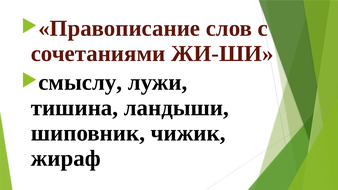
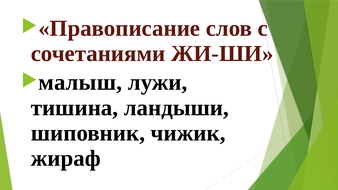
смыслу: смыслу -> малыш
